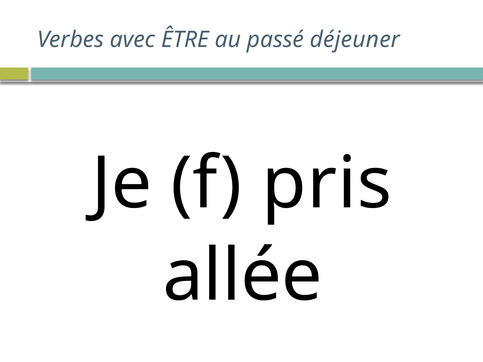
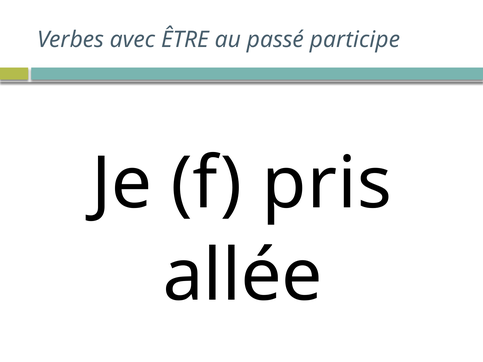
déjeuner: déjeuner -> participe
